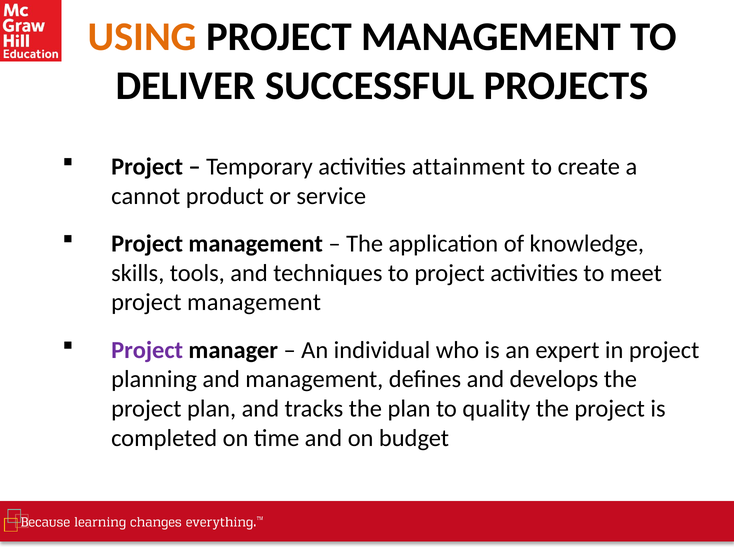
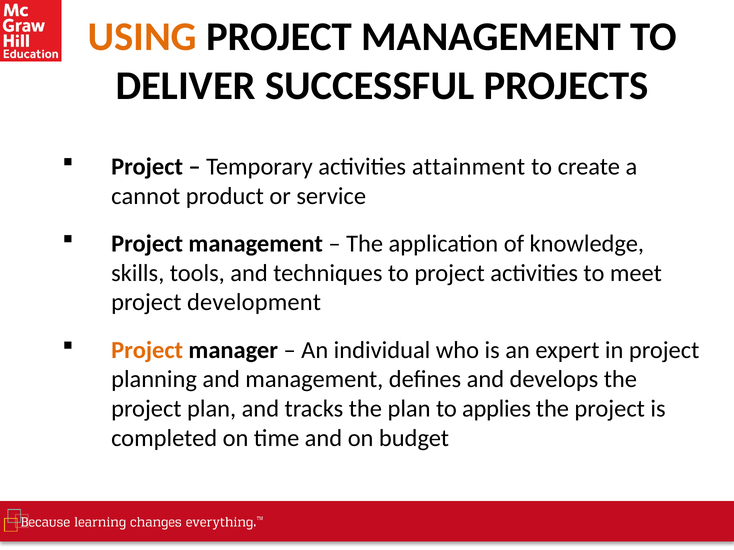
management at (254, 303): management -> development
Project at (147, 350) colour: purple -> orange
quality: quality -> applies
